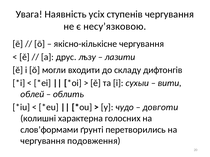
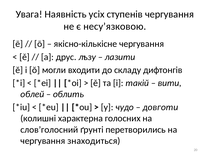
сухыи: сухыи -> такій
слов’формами: слов’формами -> слов’голосний
подовження: подовження -> знаходиться
